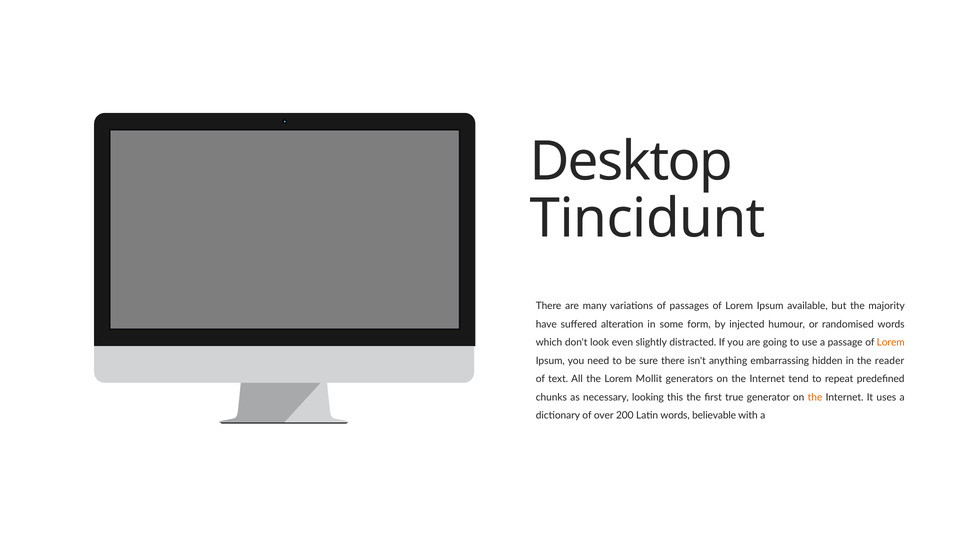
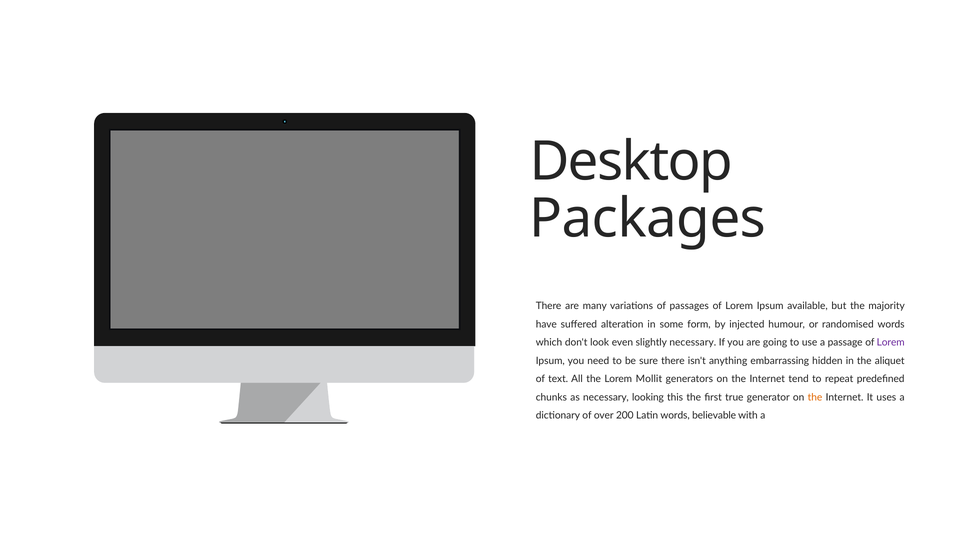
Tincidunt: Tincidunt -> Packages
slightly distracted: distracted -> necessary
Lorem at (891, 342) colour: orange -> purple
reader: reader -> aliquet
